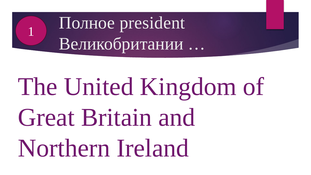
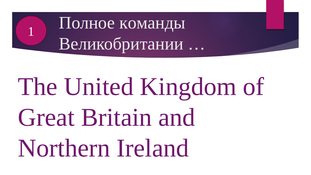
president: president -> команды
